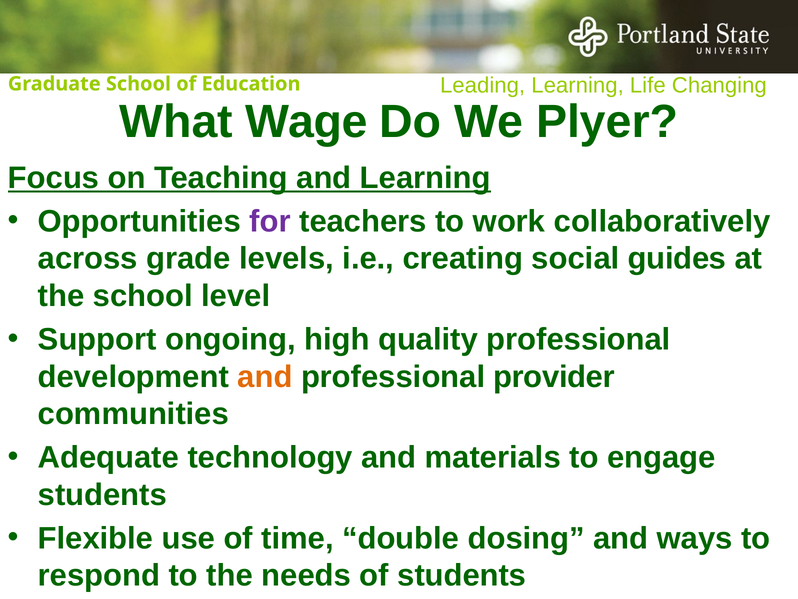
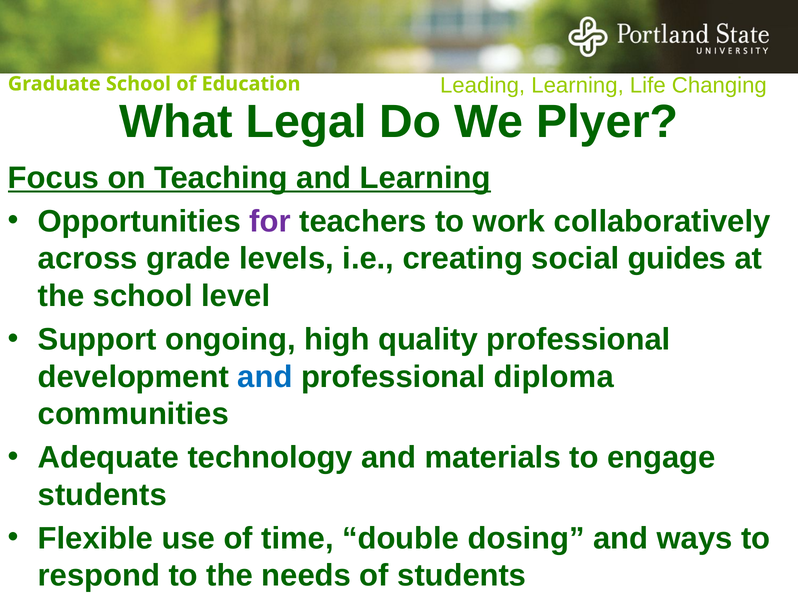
Wage: Wage -> Legal
and at (265, 376) colour: orange -> blue
provider: provider -> diploma
